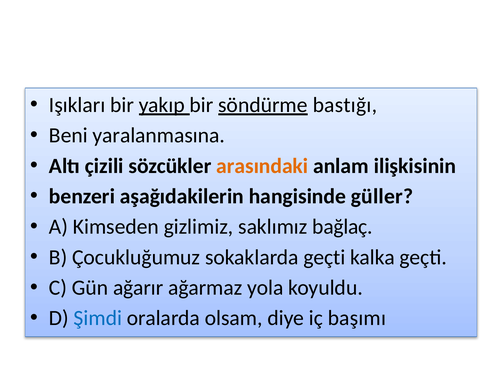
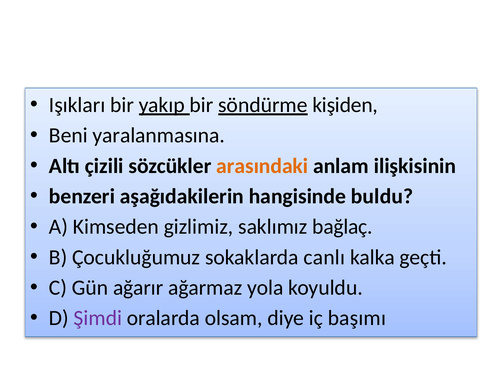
bastığı: bastığı -> kişiden
güller: güller -> buldu
sokaklarda geçti: geçti -> canlı
Şimdi colour: blue -> purple
